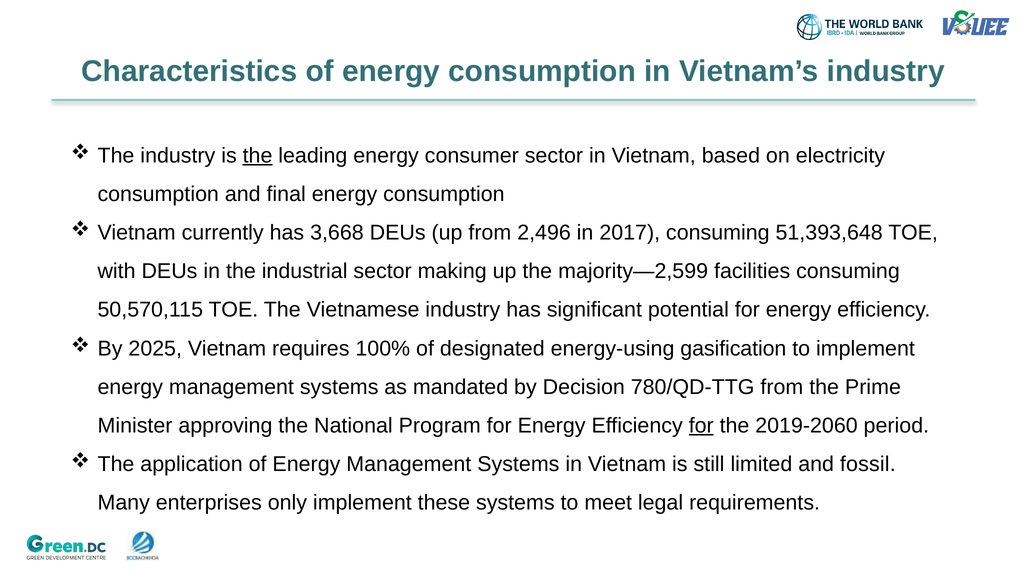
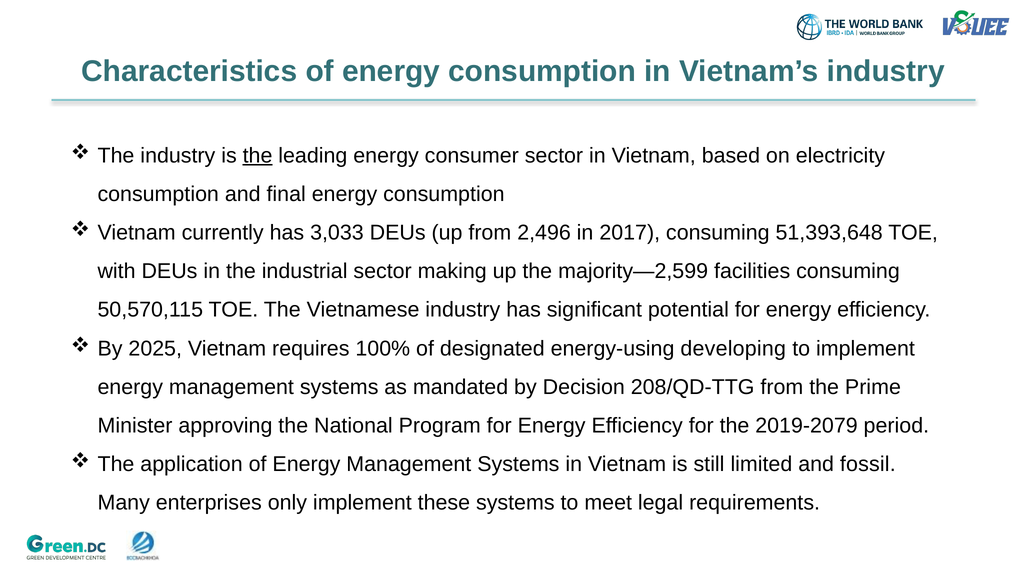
3,668: 3,668 -> 3,033
gasification: gasification -> developing
780/QD-TTG: 780/QD-TTG -> 208/QD-TTG
for at (701, 425) underline: present -> none
2019-2060: 2019-2060 -> 2019-2079
